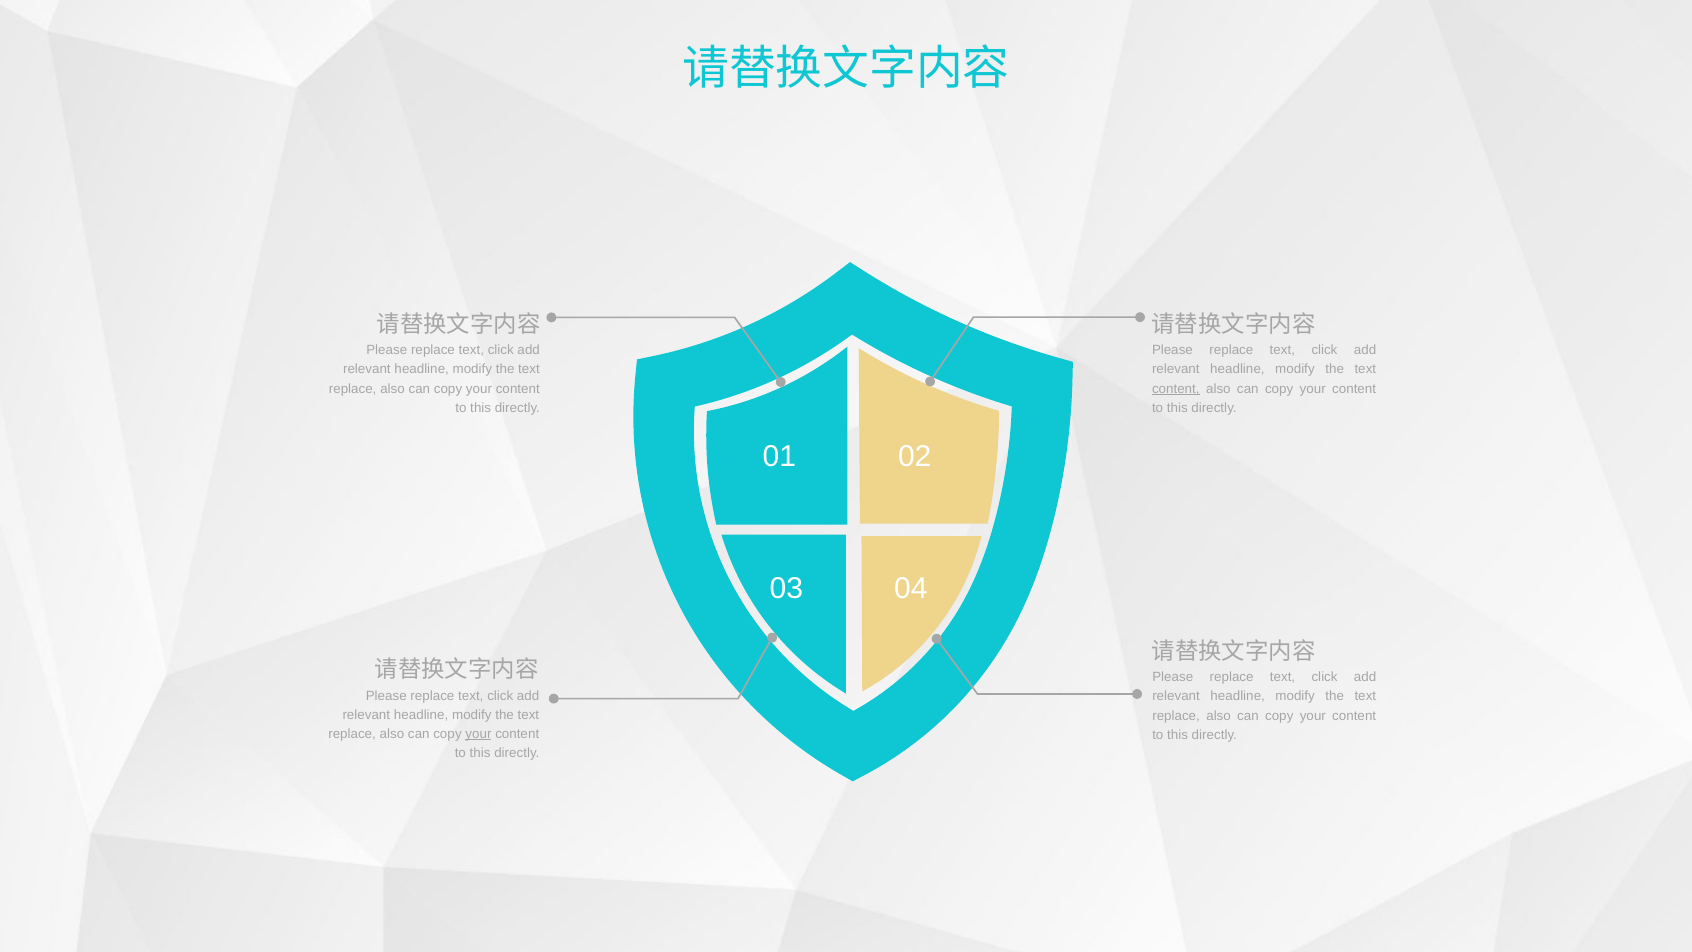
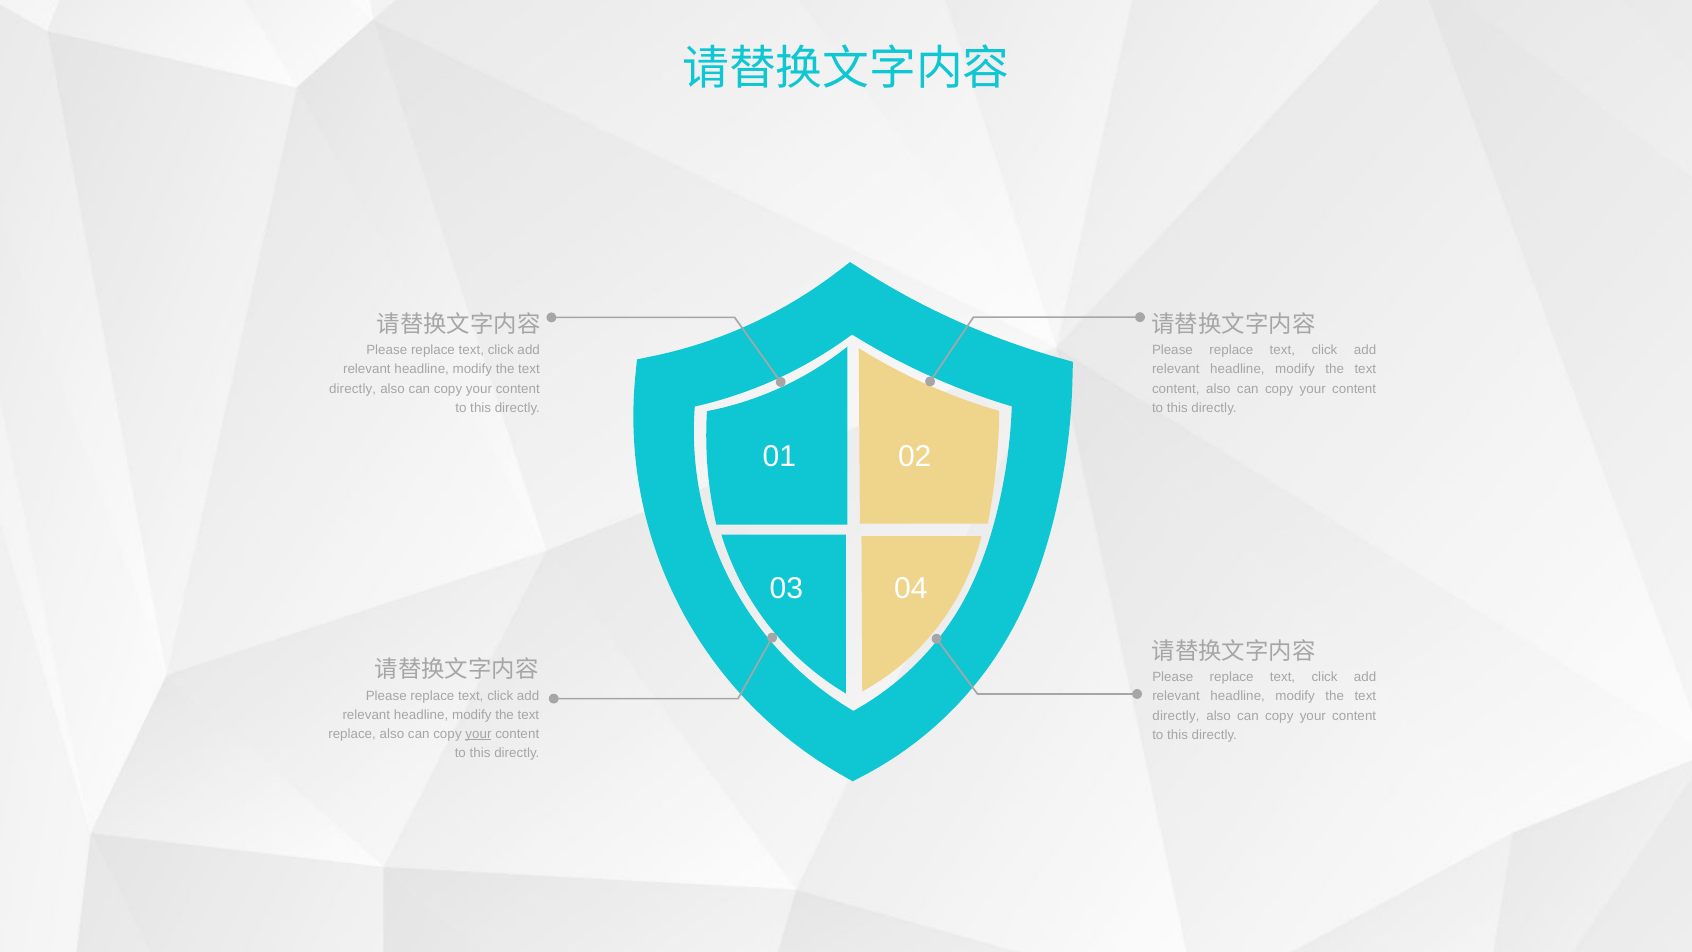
replace at (353, 389): replace -> directly
content at (1176, 389) underline: present -> none
replace at (1176, 715): replace -> directly
